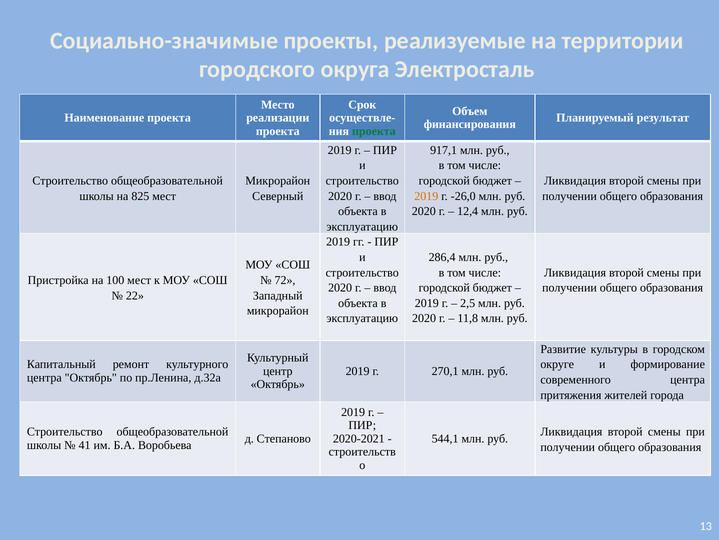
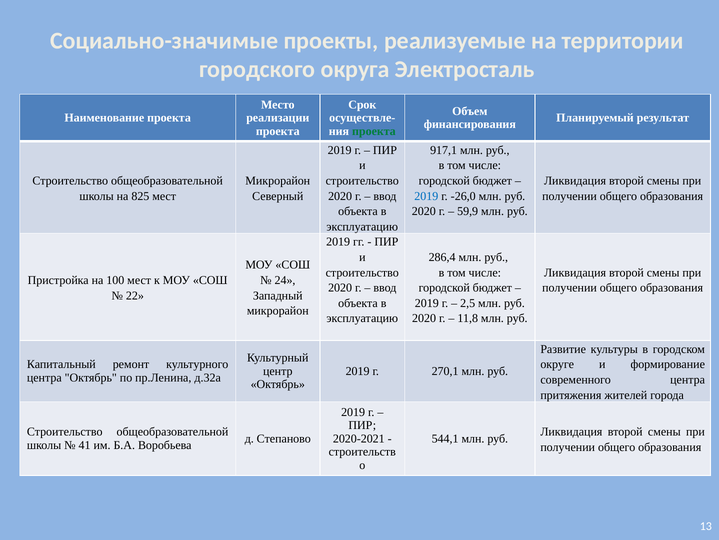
2019 at (426, 196) colour: orange -> blue
12,4: 12,4 -> 59,9
72: 72 -> 24
